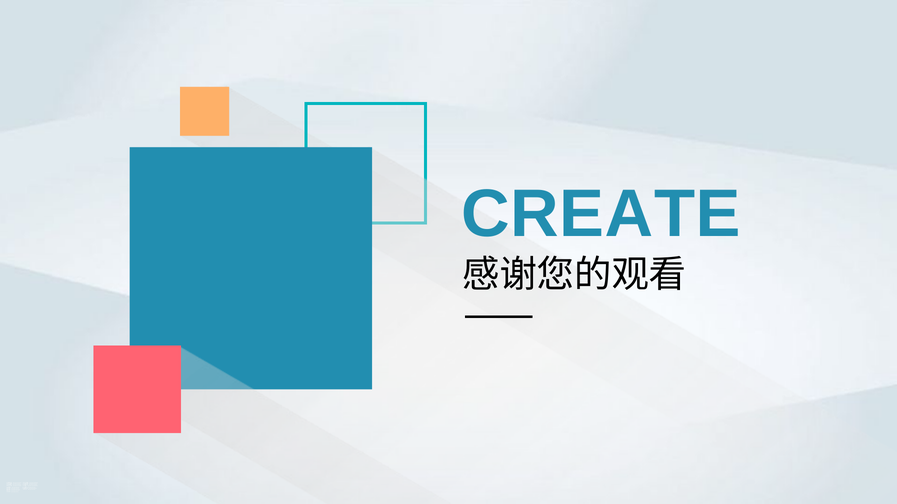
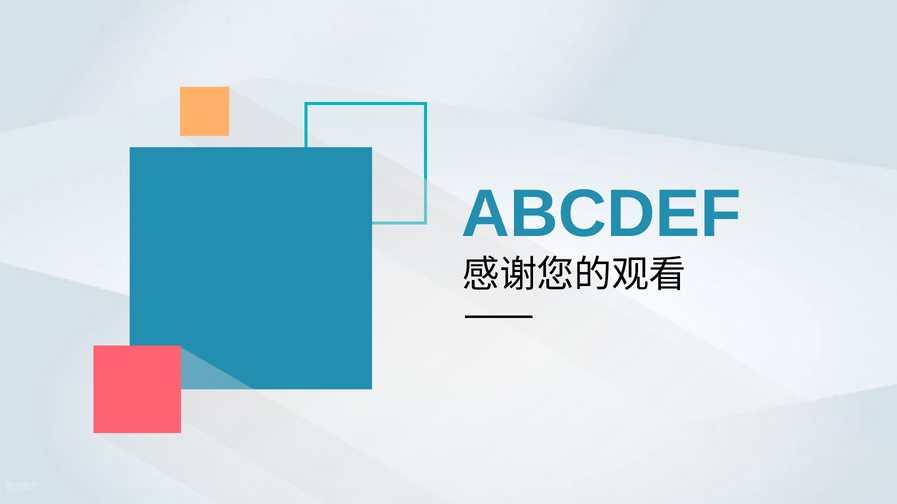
CREATE: CREATE -> ABCDEF
